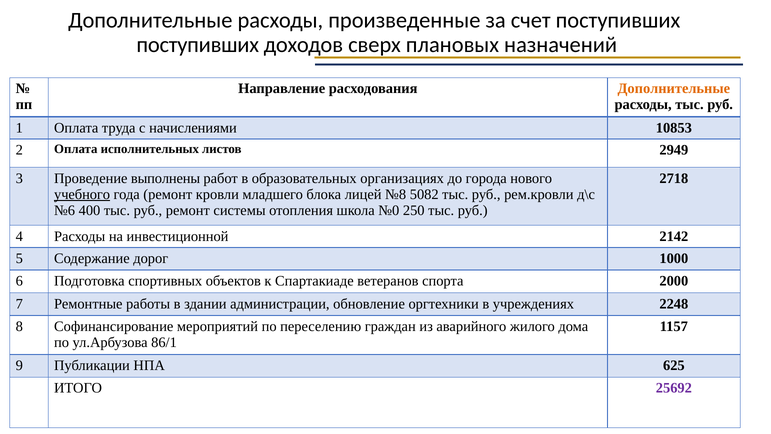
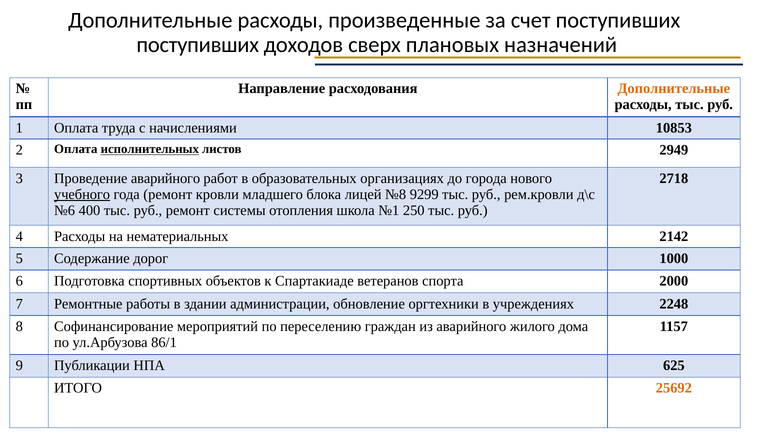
исполнительных underline: none -> present
Проведение выполнены: выполнены -> аварийного
5082: 5082 -> 9299
№0: №0 -> №1
инвестиционной: инвестиционной -> нематериальных
25692 colour: purple -> orange
